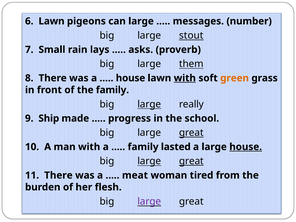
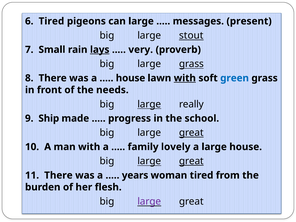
6 Lawn: Lawn -> Tired
number: number -> present
lays underline: none -> present
asks: asks -> very
large them: them -> grass
green colour: orange -> blue
the family: family -> needs
lasted: lasted -> lovely
house at (246, 147) underline: present -> none
meat: meat -> years
